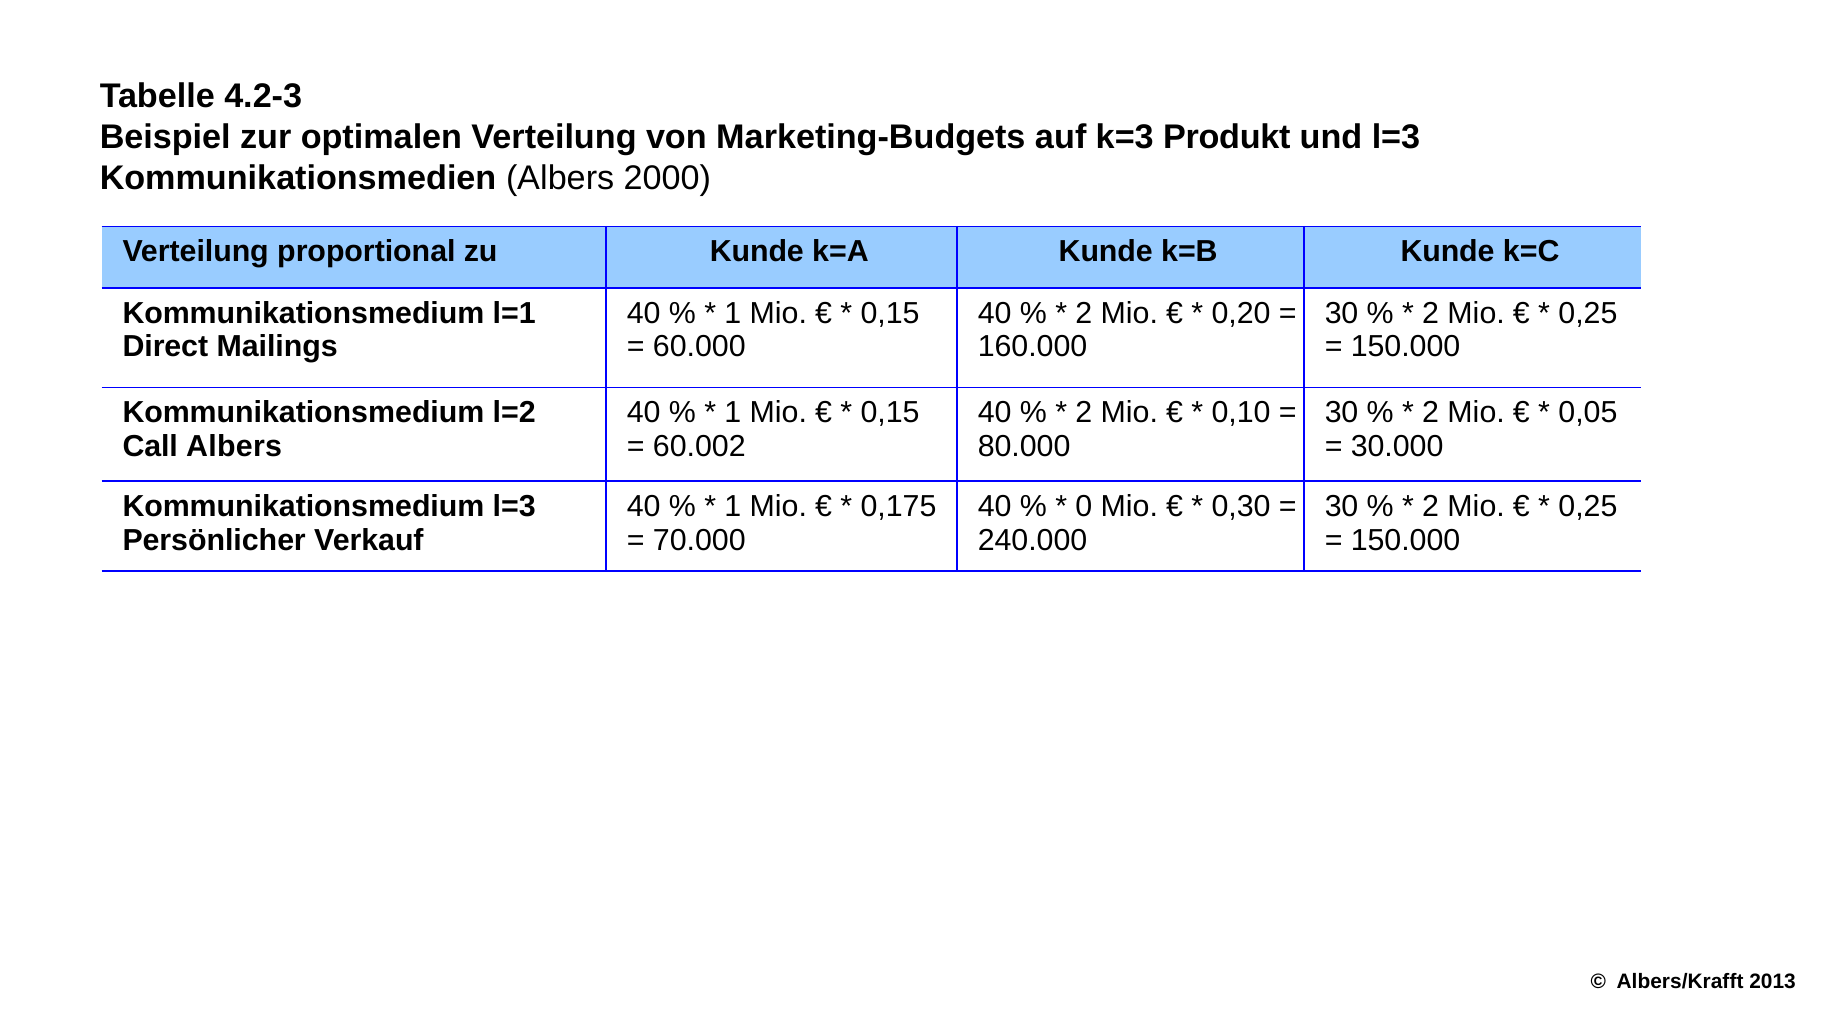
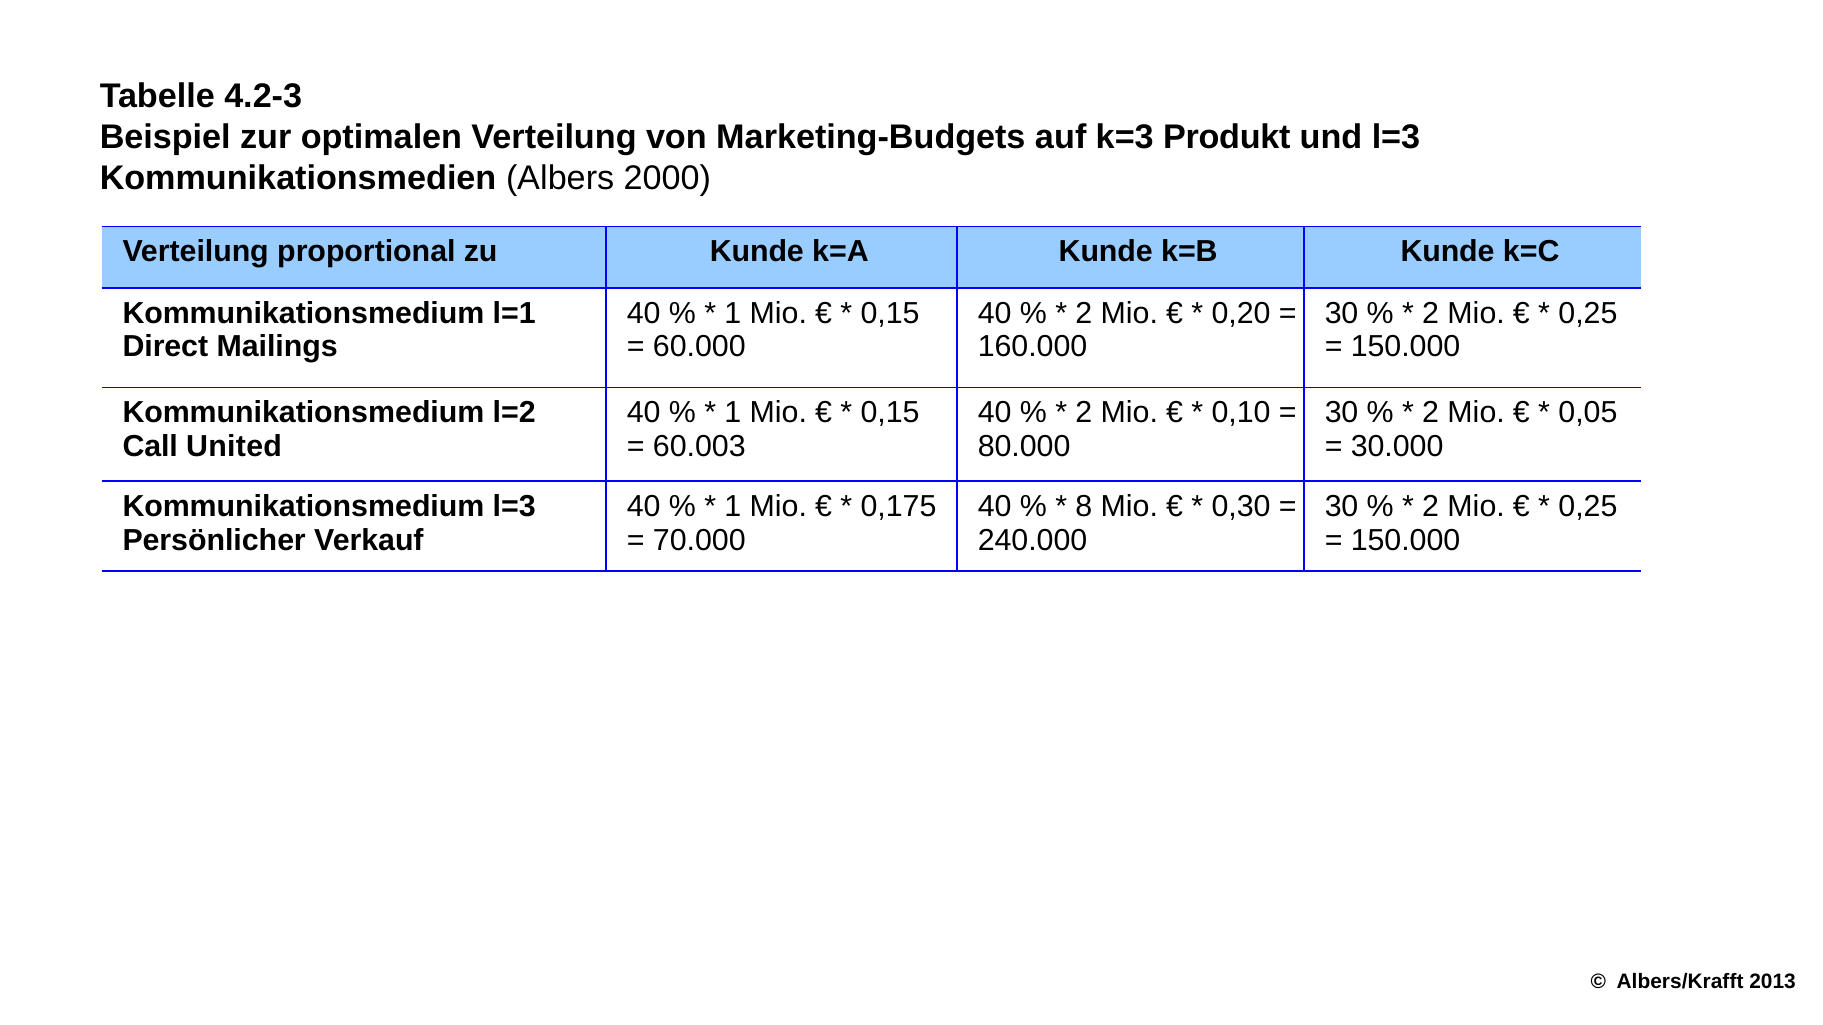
Call Albers: Albers -> United
60.002: 60.002 -> 60.003
0: 0 -> 8
